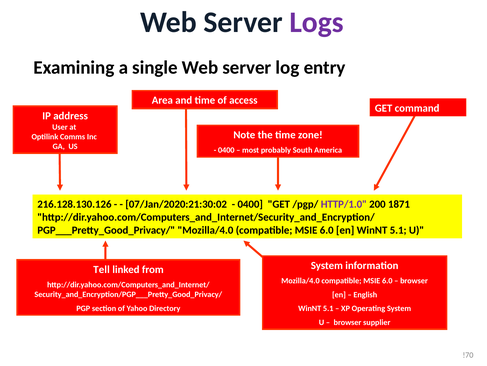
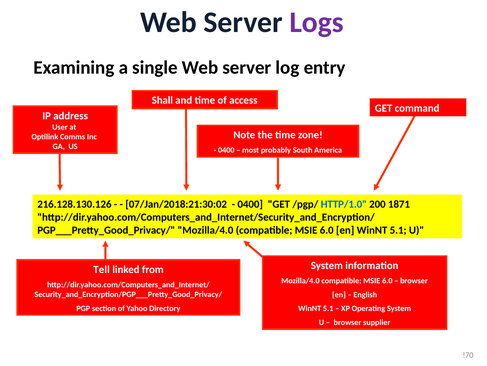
Area: Area -> Shall
07/Jan/2020:21:30:02: 07/Jan/2020:21:30:02 -> 07/Jan/2018:21:30:02
HTTP/1.0 colour: purple -> blue
